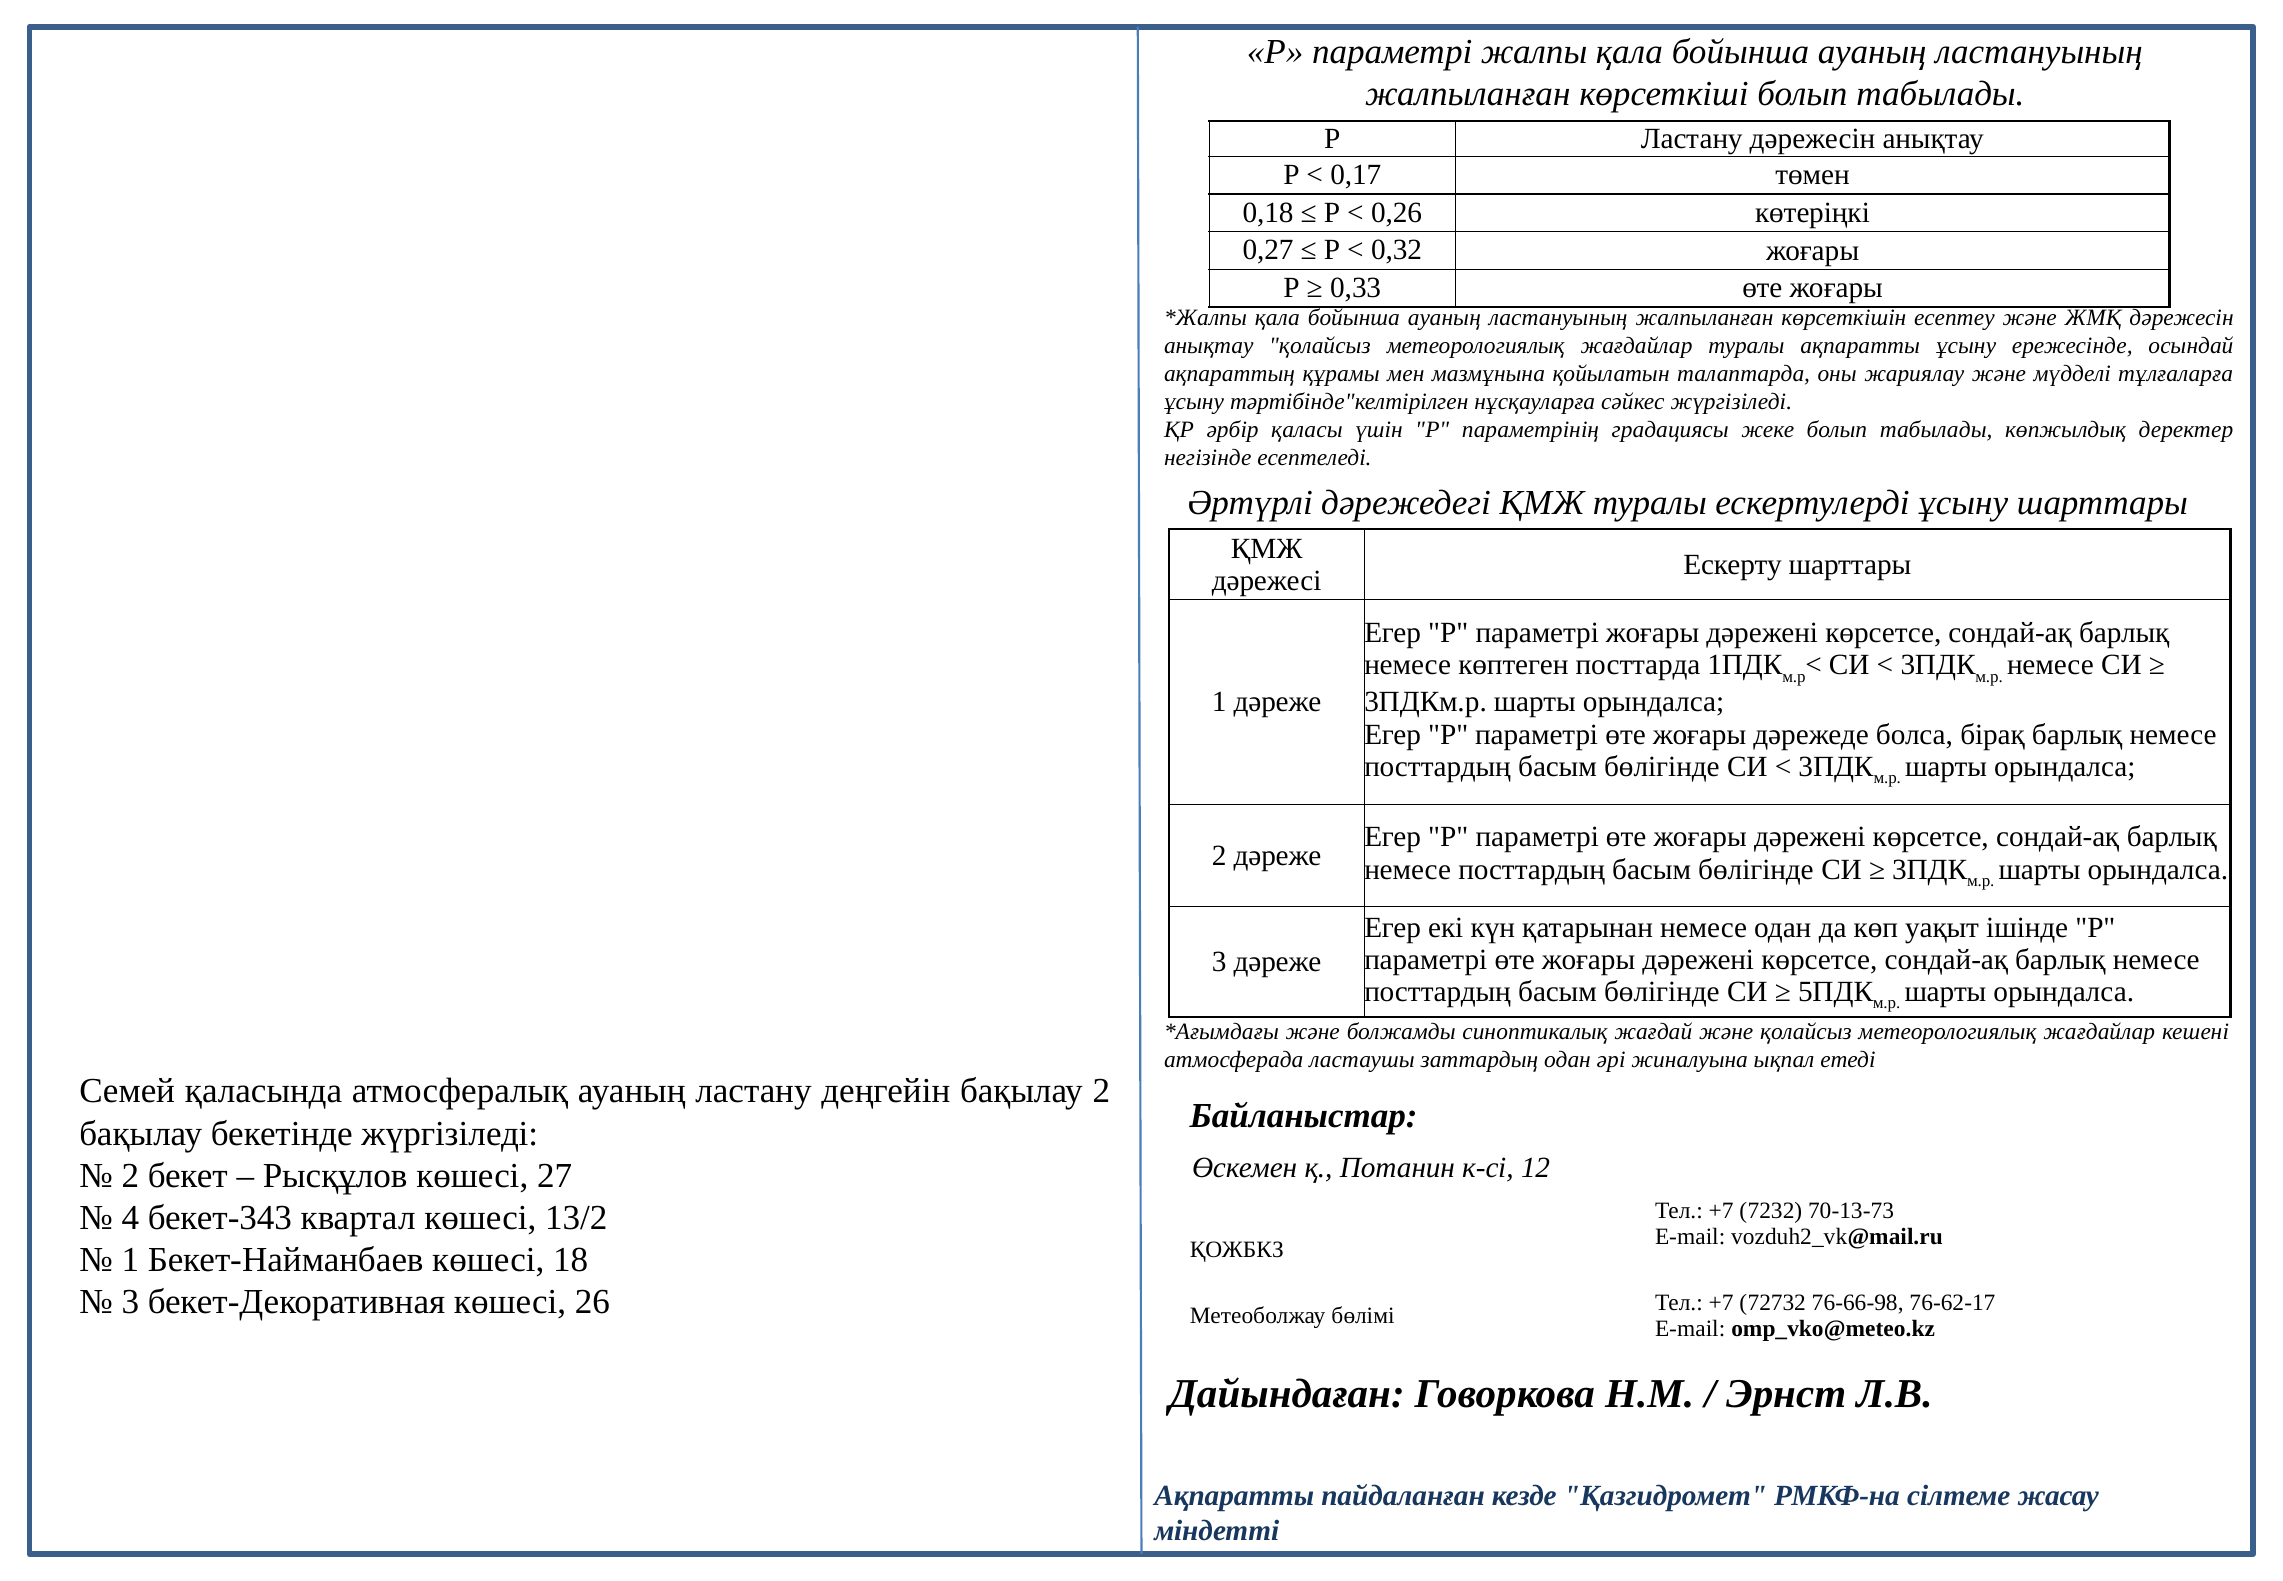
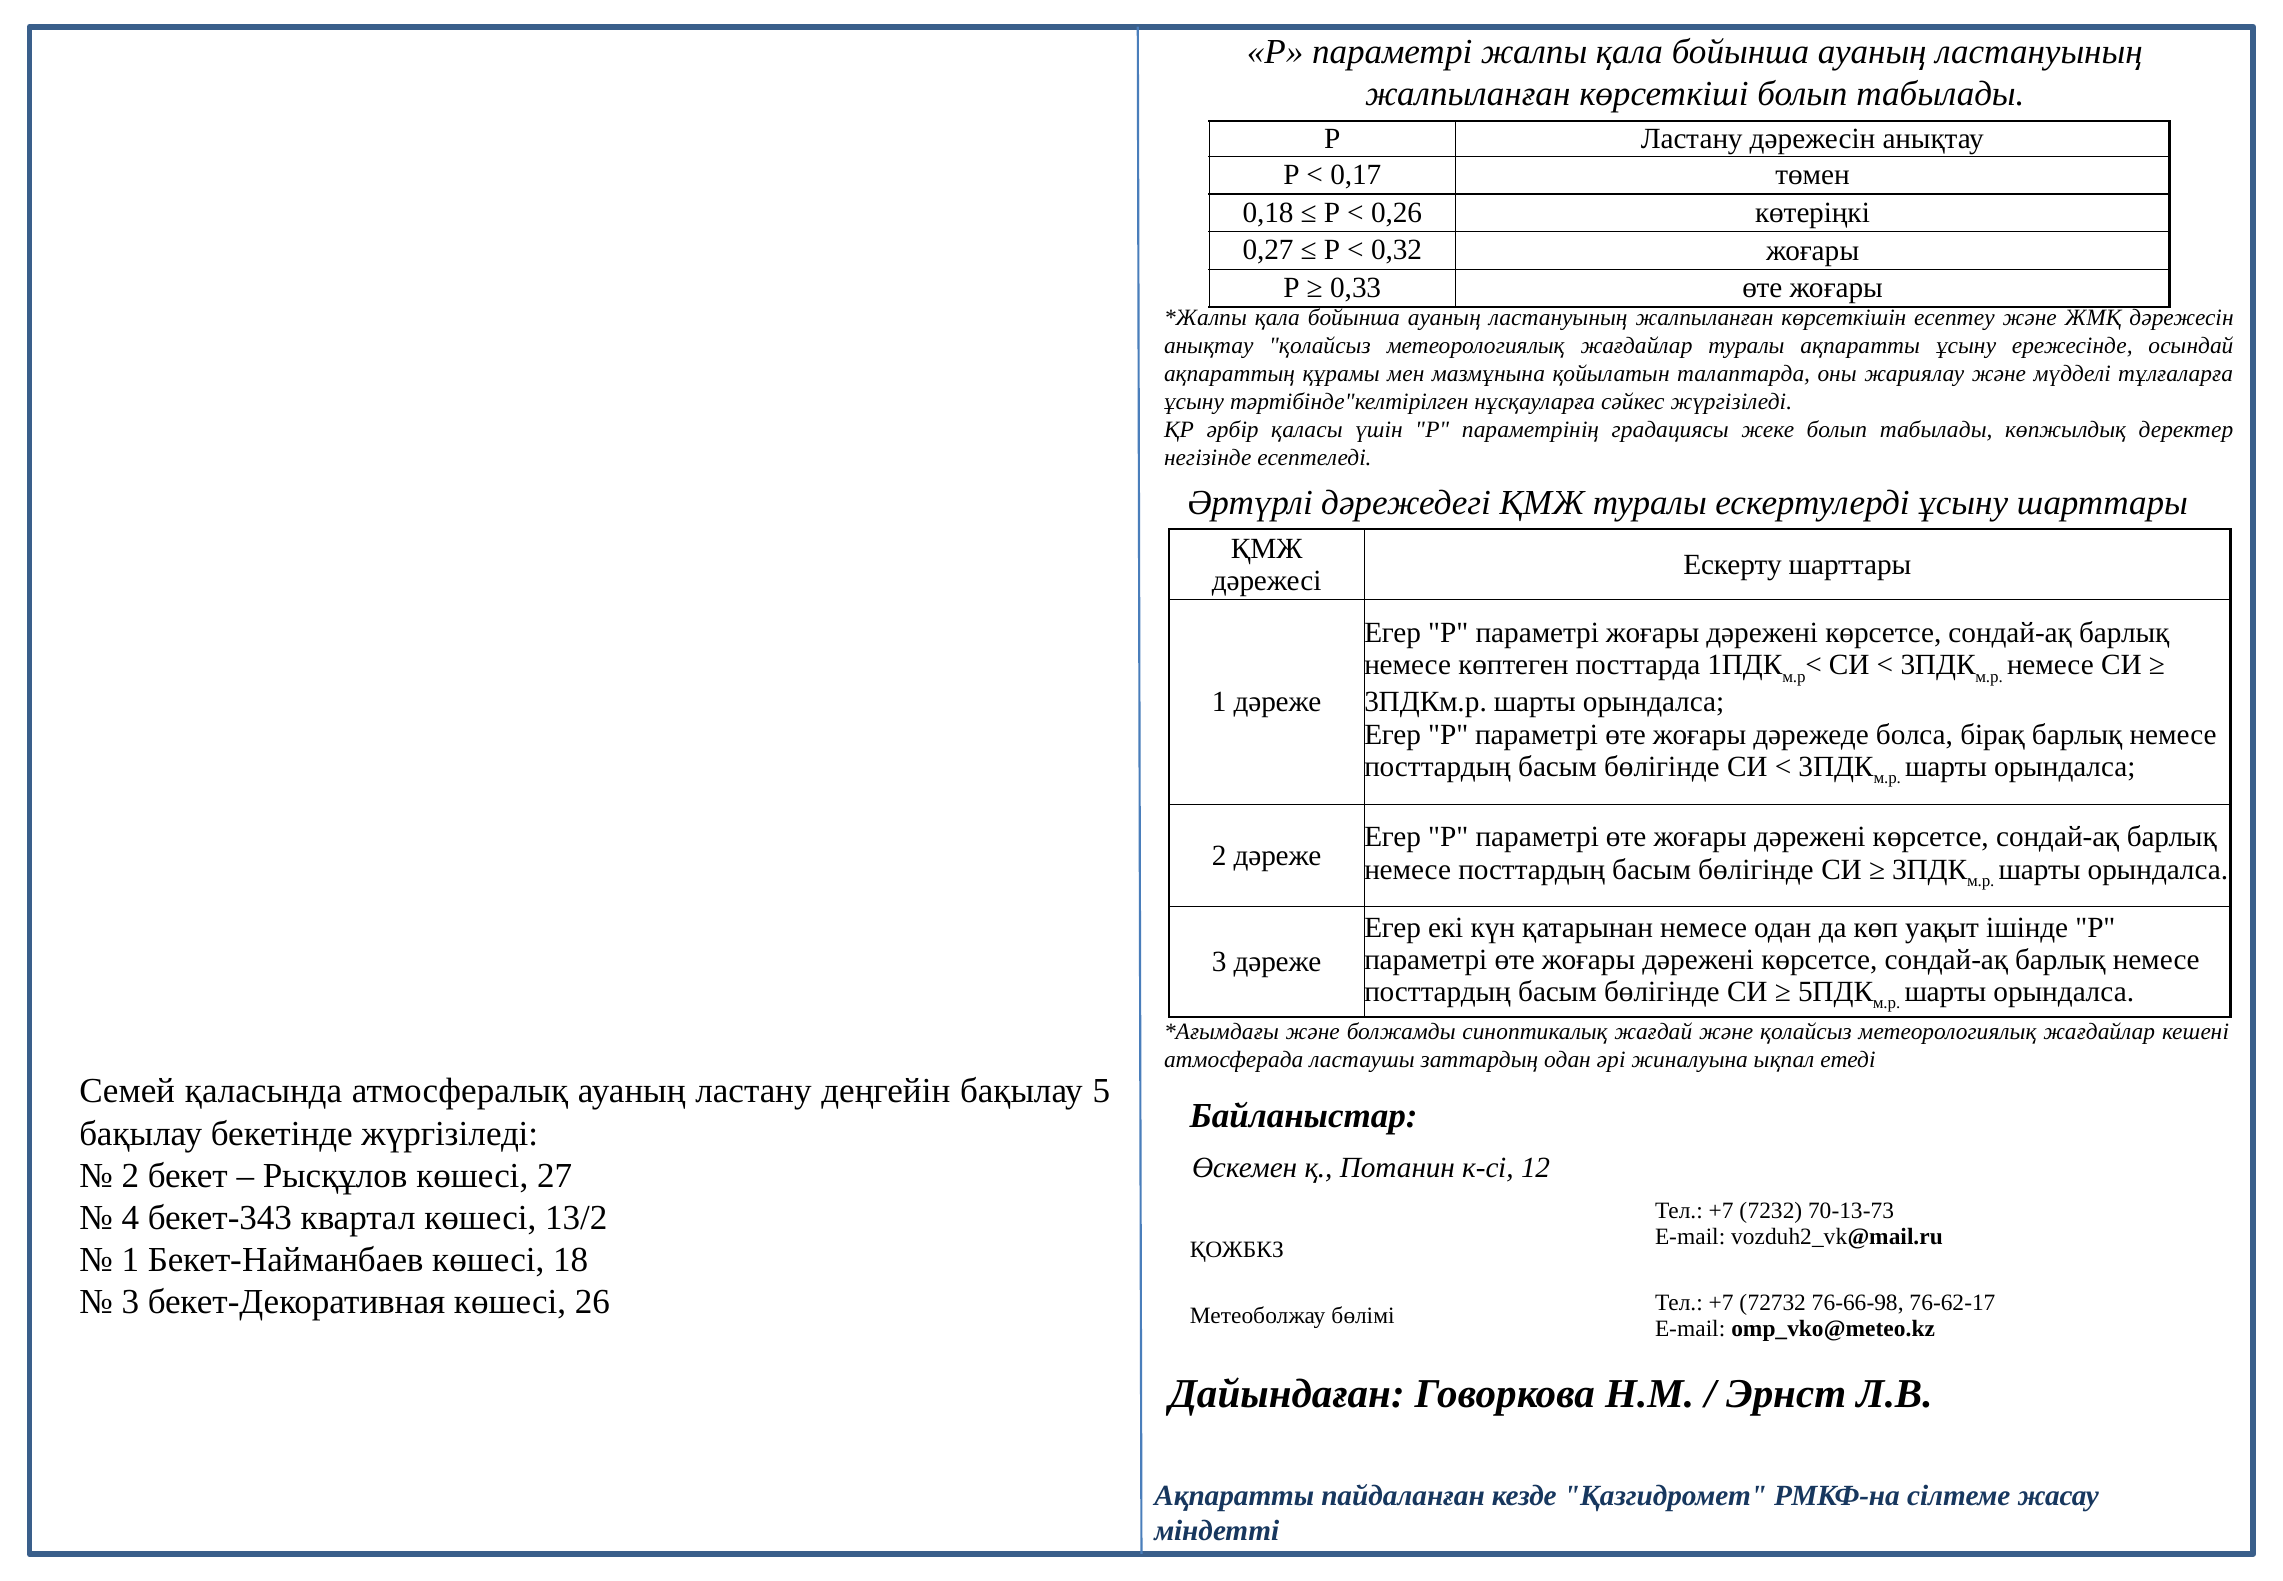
бақылау 2: 2 -> 5
